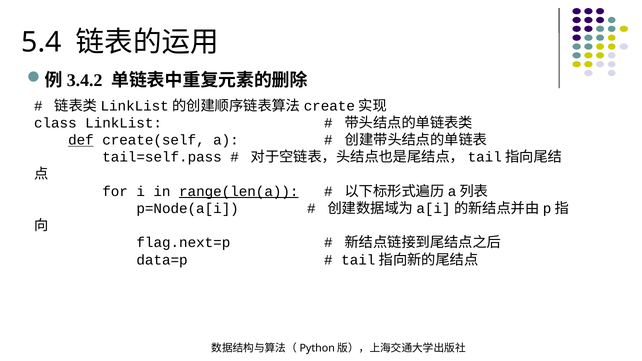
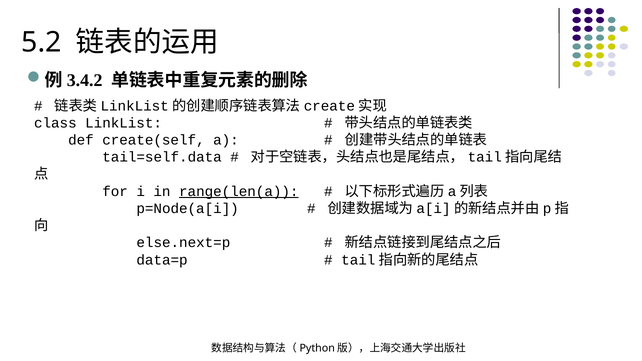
5.4: 5.4 -> 5.2
def underline: present -> none
tail=self.pass: tail=self.pass -> tail=self.data
flag.next=p: flag.next=p -> else.next=p
